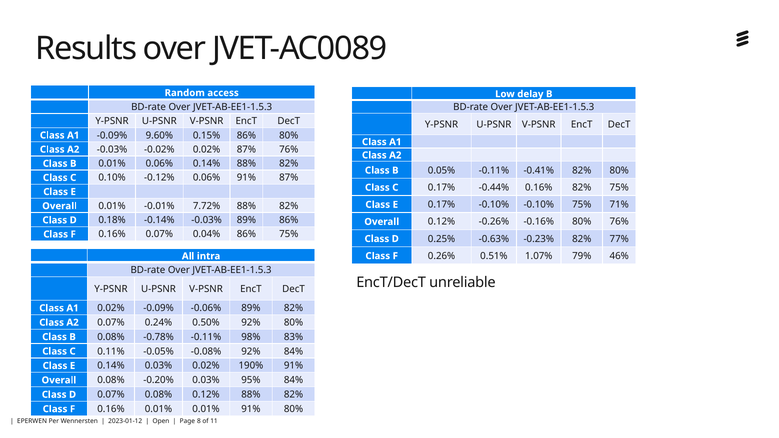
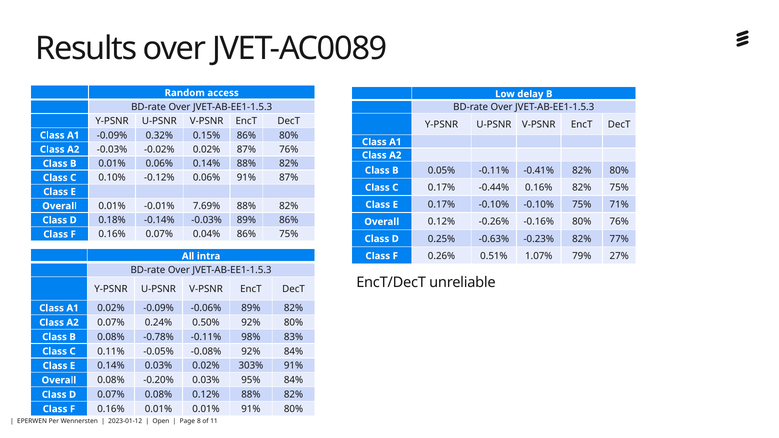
9.60%: 9.60% -> 0.32%
7.72%: 7.72% -> 7.69%
46%: 46% -> 27%
190%: 190% -> 303%
